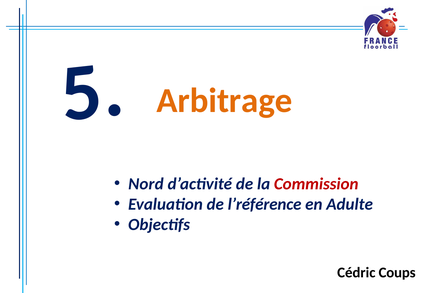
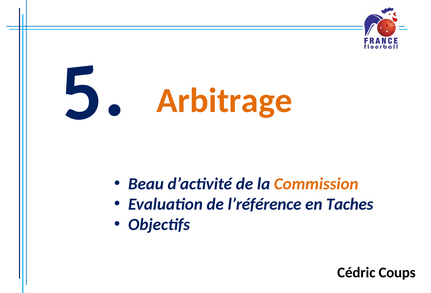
Nord: Nord -> Beau
Commission colour: red -> orange
Adulte: Adulte -> Taches
